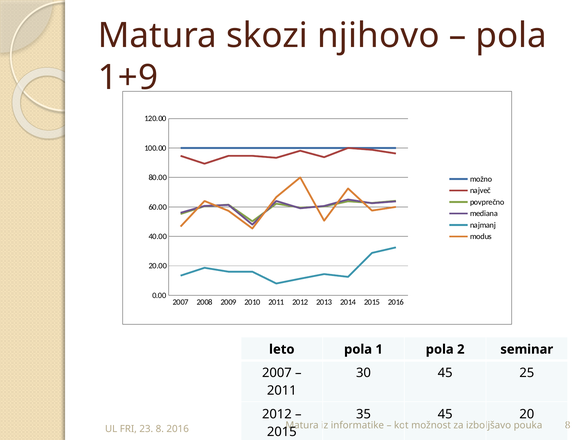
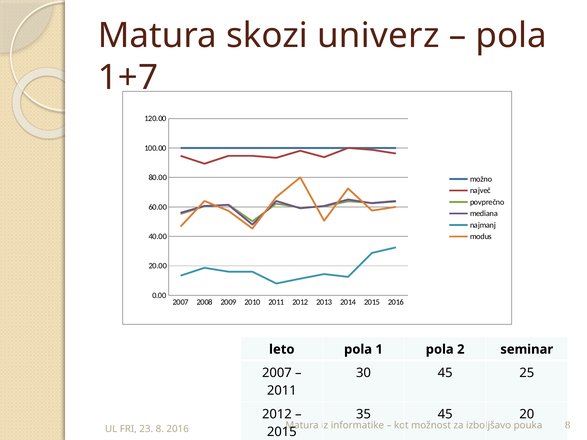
njihovo: njihovo -> univerz
1+9: 1+9 -> 1+7
